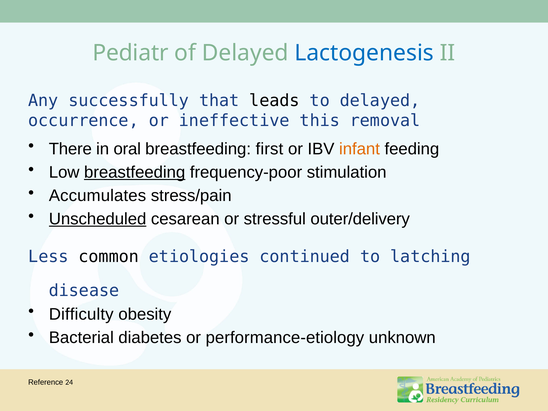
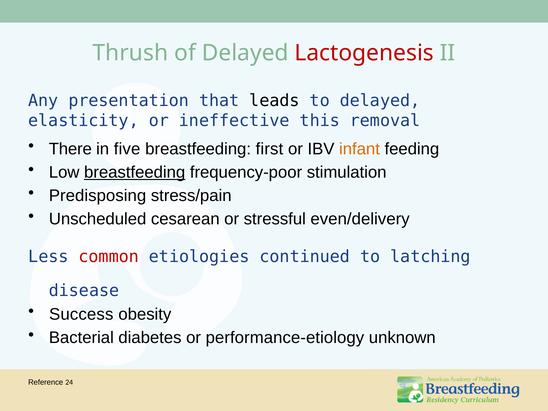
Pediatr: Pediatr -> Thrush
Lactogenesis colour: blue -> red
successfully: successfully -> presentation
occurrence: occurrence -> elasticity
oral: oral -> five
Accumulates: Accumulates -> Predisposing
Unscheduled underline: present -> none
outer/delivery: outer/delivery -> even/delivery
common colour: black -> red
Difficulty: Difficulty -> Success
